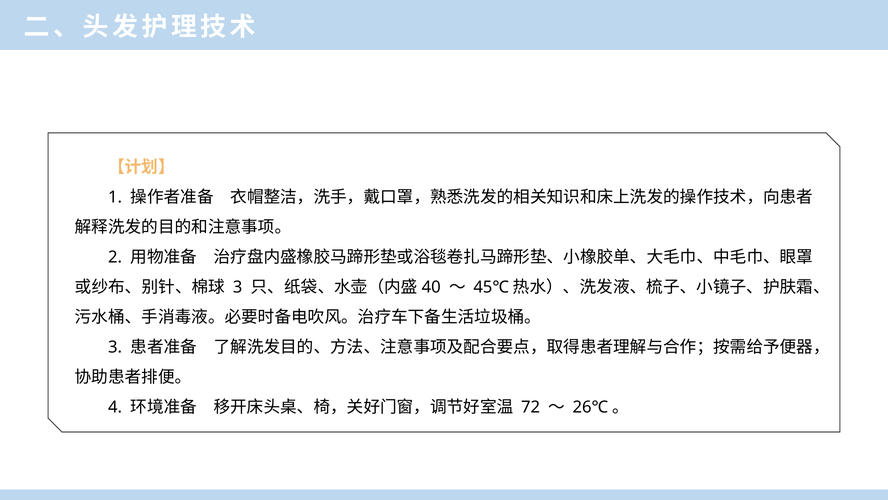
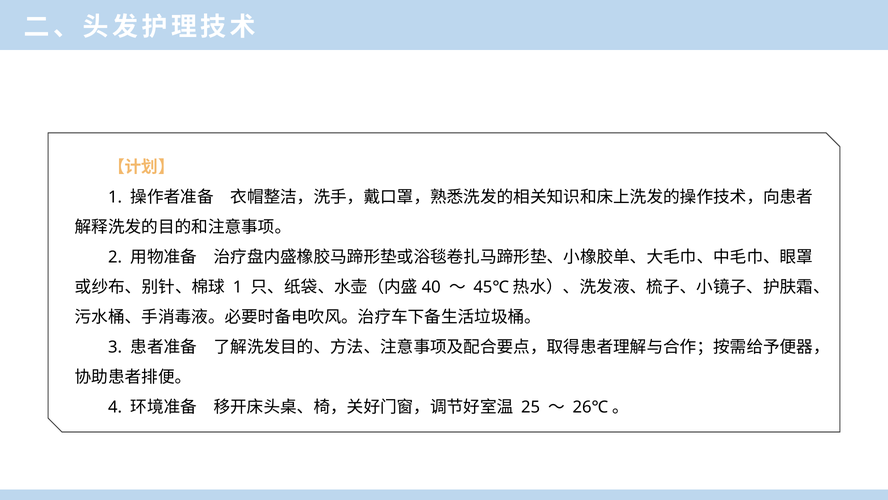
3 at (238, 287): 3 -> 1
72: 72 -> 25
